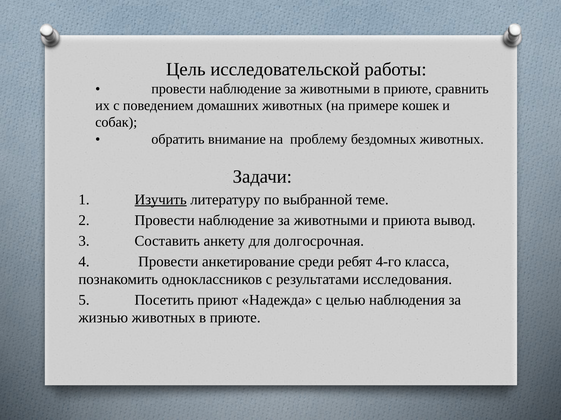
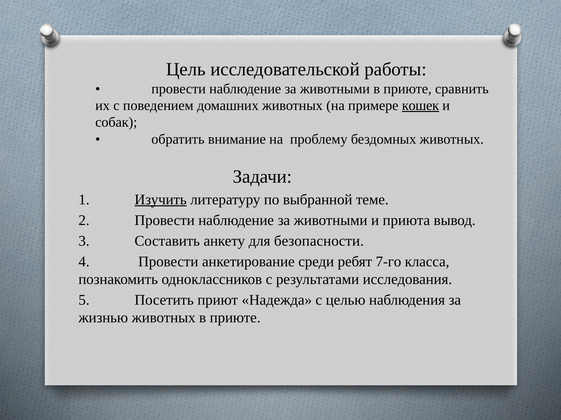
кошек underline: none -> present
долгосрочная: долгосрочная -> безопасности
4-го: 4-го -> 7-го
